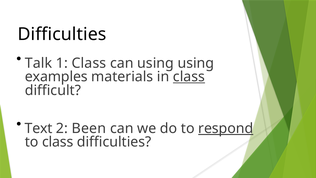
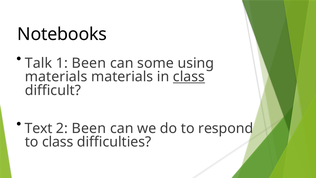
Difficulties at (62, 34): Difficulties -> Notebooks
1 Class: Class -> Been
can using: using -> some
examples at (56, 77): examples -> materials
respond underline: present -> none
